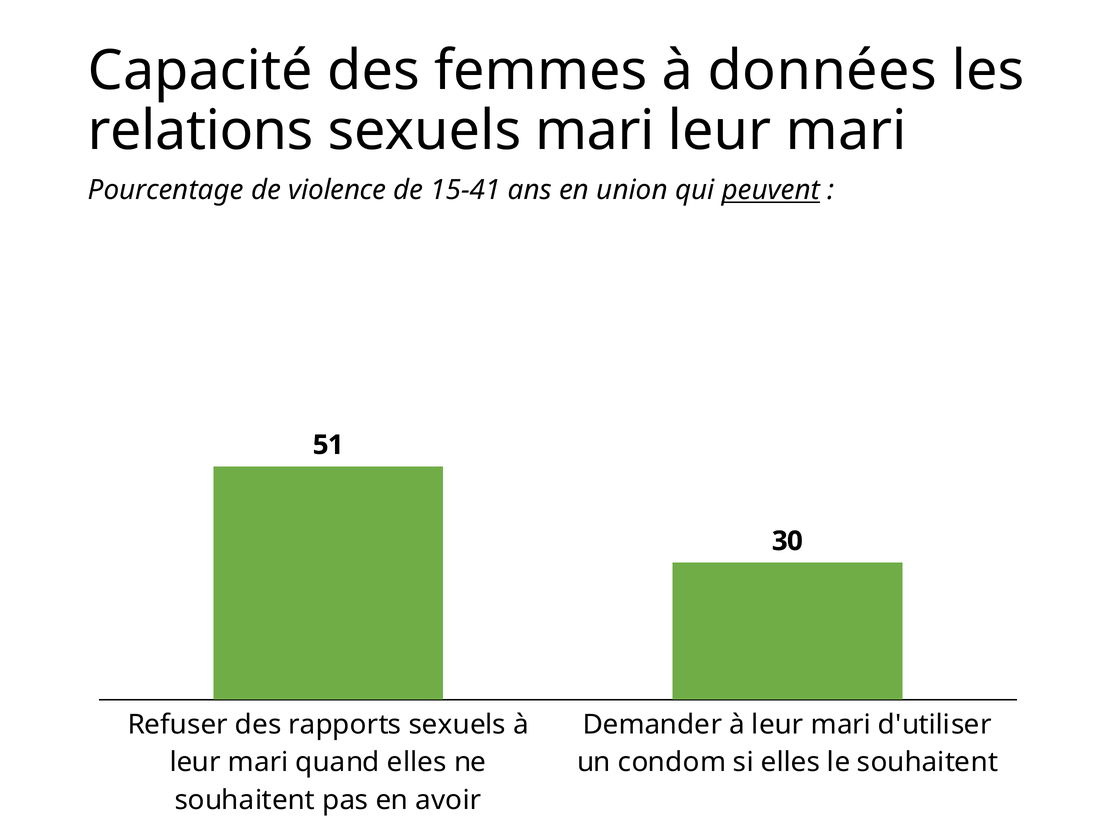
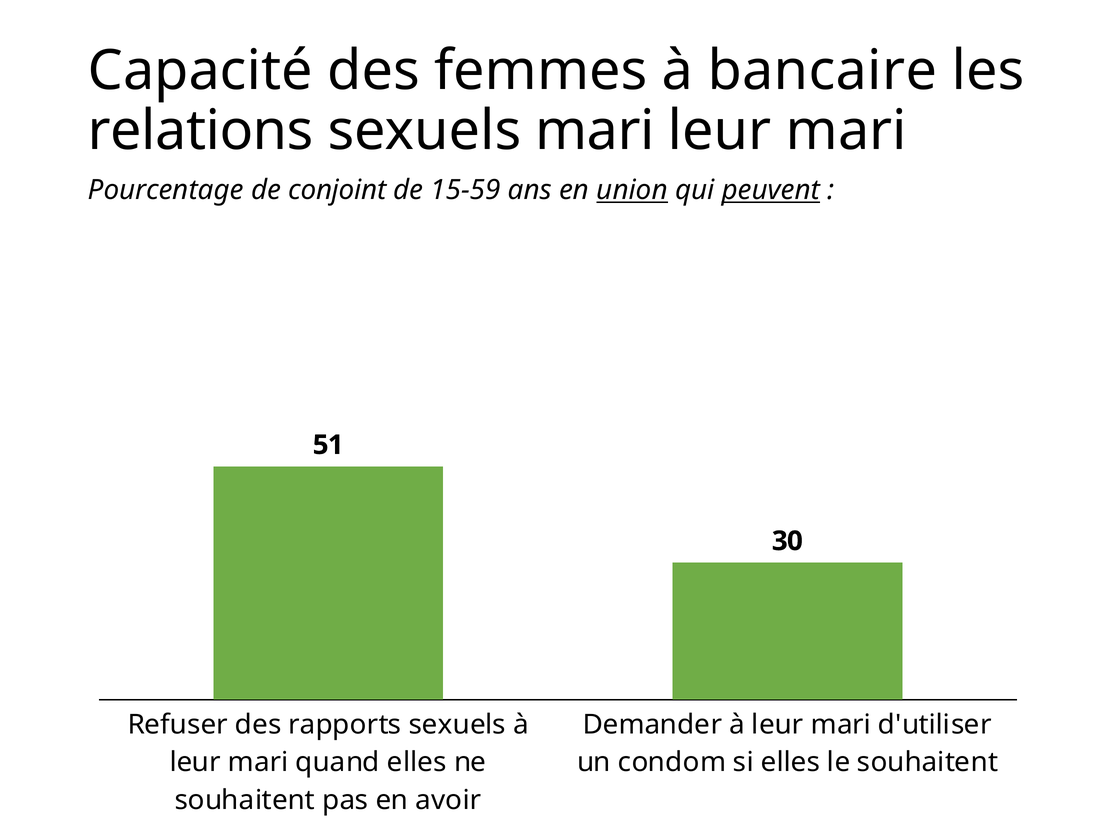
données: données -> bancaire
violence: violence -> conjoint
15-41: 15-41 -> 15-59
union underline: none -> present
